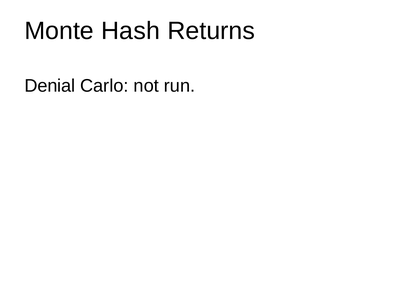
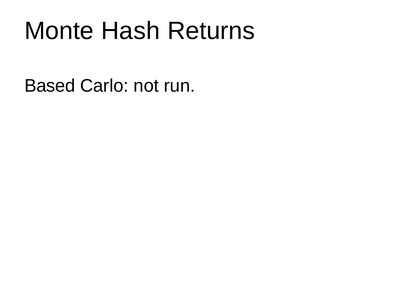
Denial: Denial -> Based
